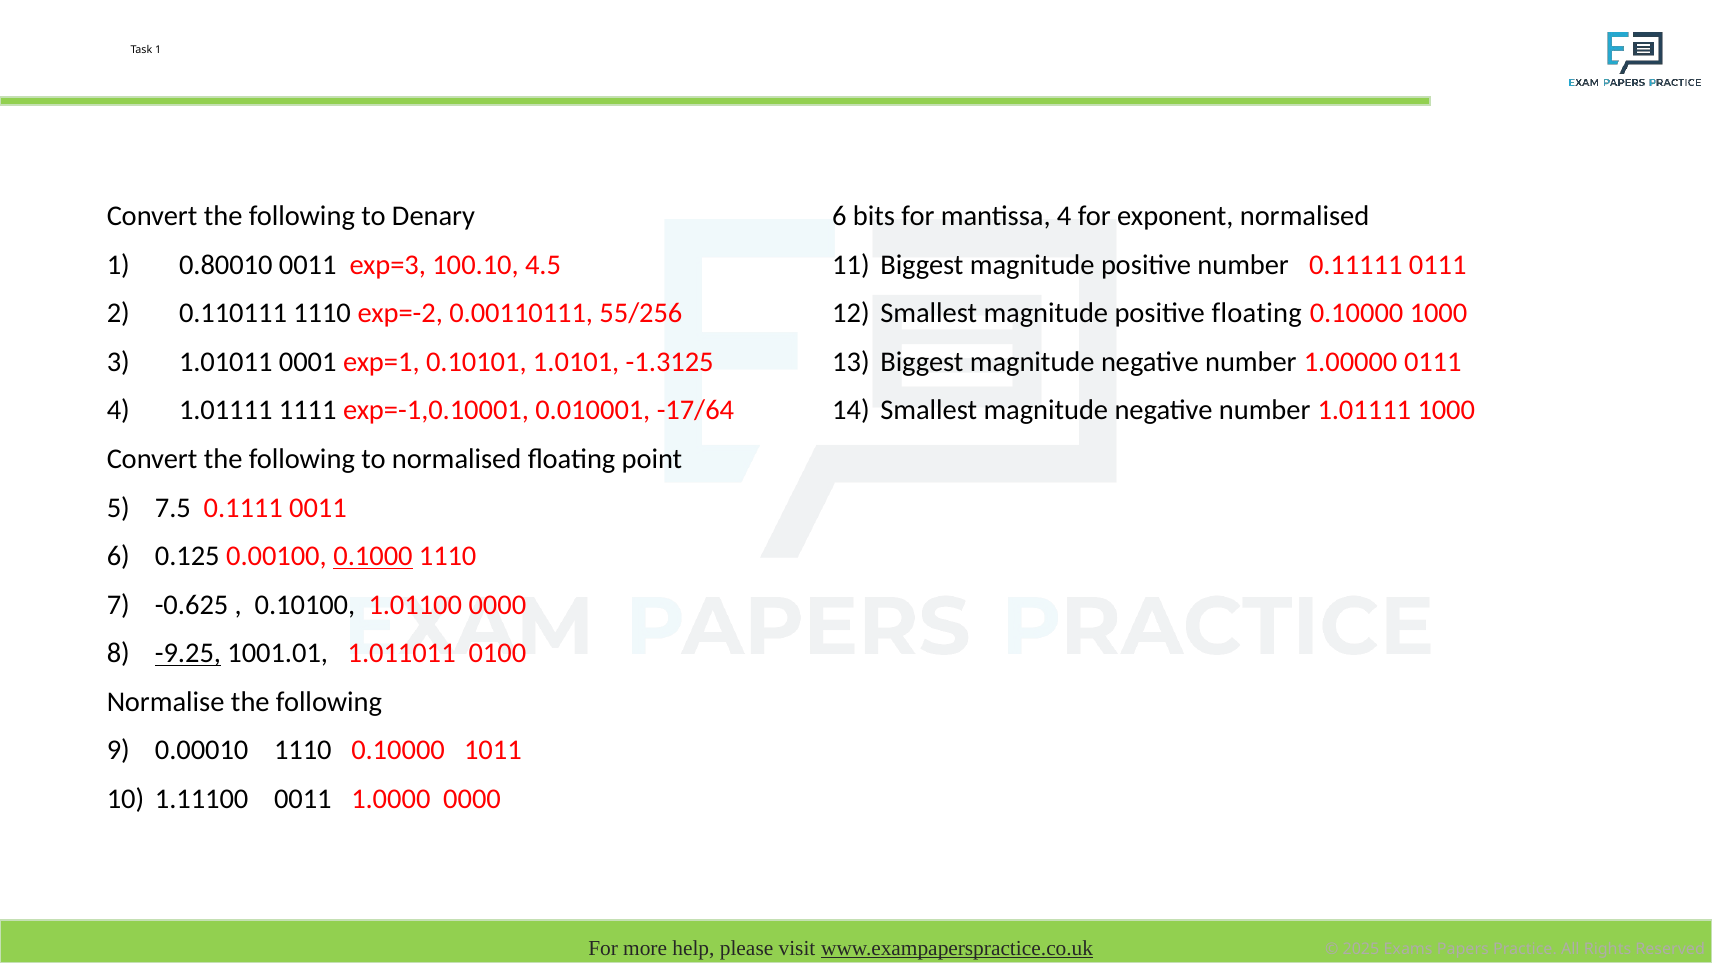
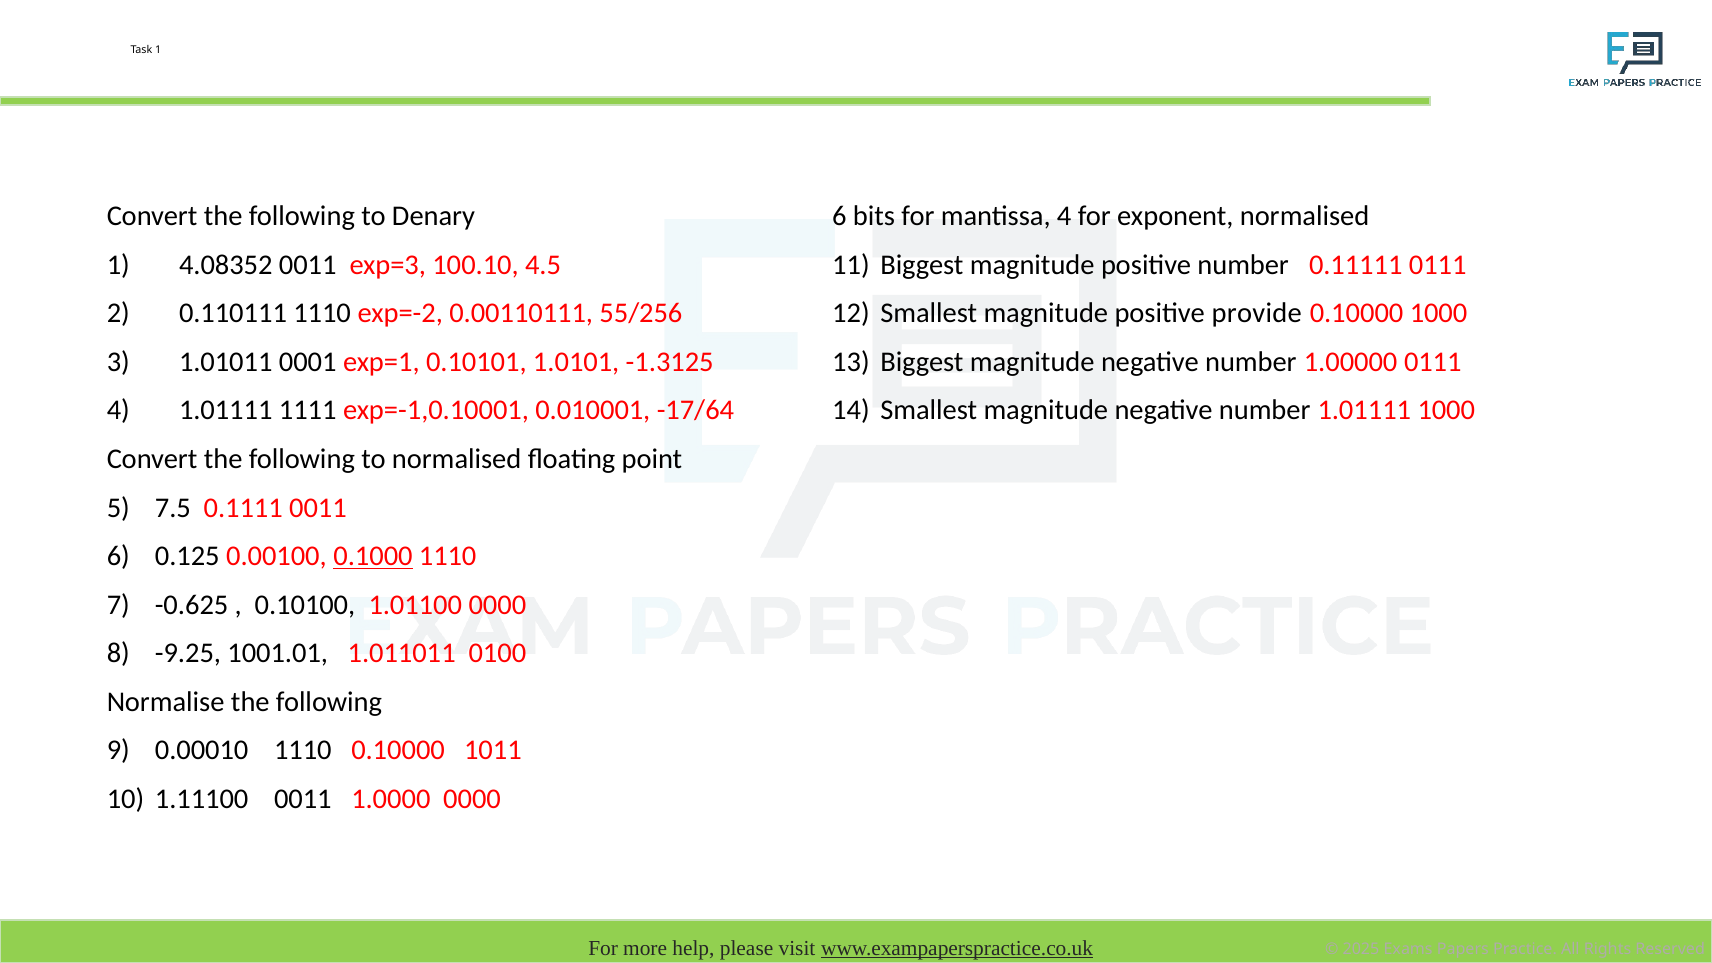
0.80010: 0.80010 -> 4.08352
positive floating: floating -> provide
-9.25 underline: present -> none
